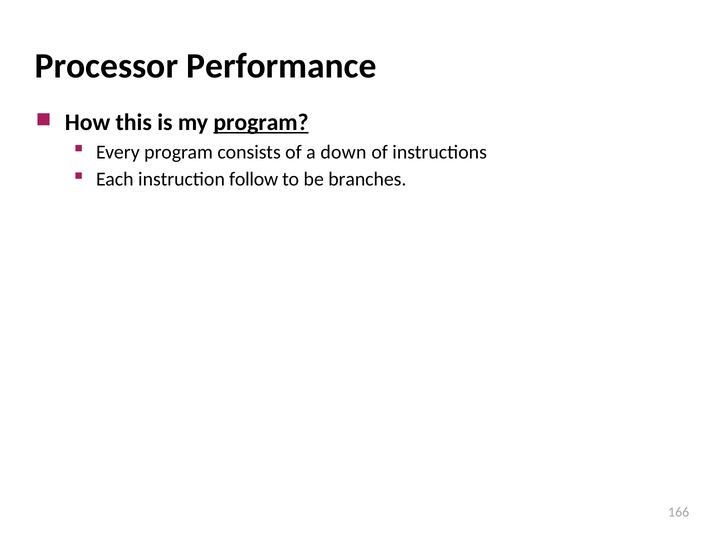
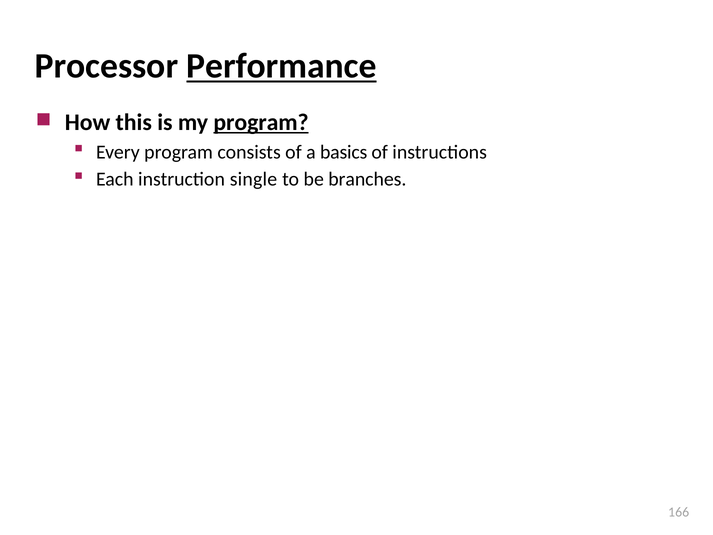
Performance underline: none -> present
down: down -> basics
follow: follow -> single
